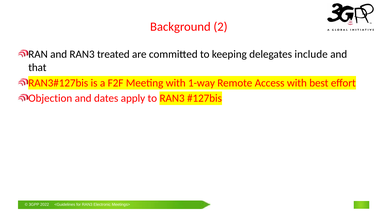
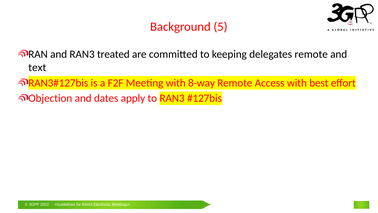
Background 2: 2 -> 5
delegates include: include -> remote
that: that -> text
1-way: 1-way -> 8-way
